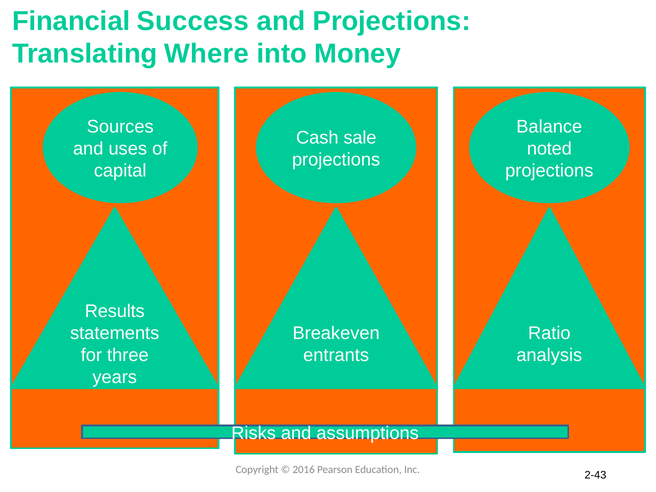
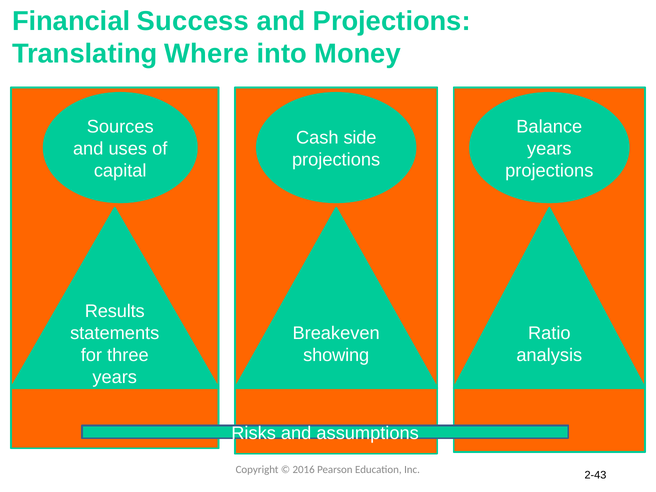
sale: sale -> side
noted at (549, 149): noted -> years
entrants: entrants -> showing
